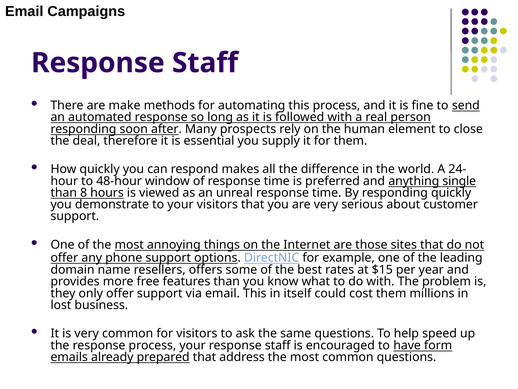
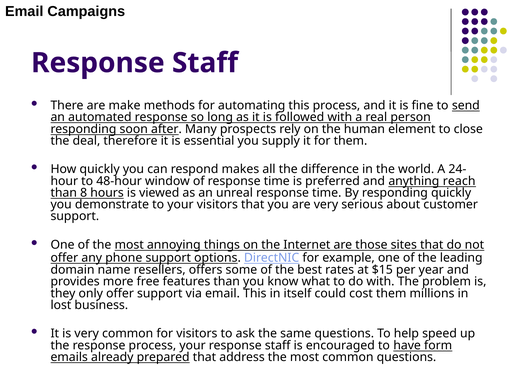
single: single -> reach
